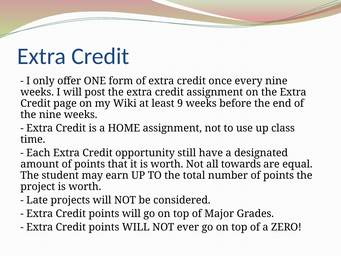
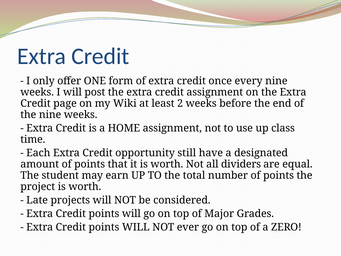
9: 9 -> 2
towards: towards -> dividers
